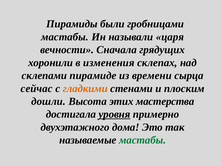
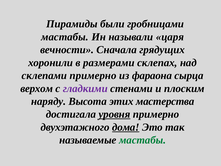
изменения: изменения -> размерами
склепами пирамиде: пирамиде -> примерно
времени: времени -> фараона
сейчас: сейчас -> верхом
гладкими colour: orange -> purple
дошли: дошли -> наряду
дома underline: none -> present
